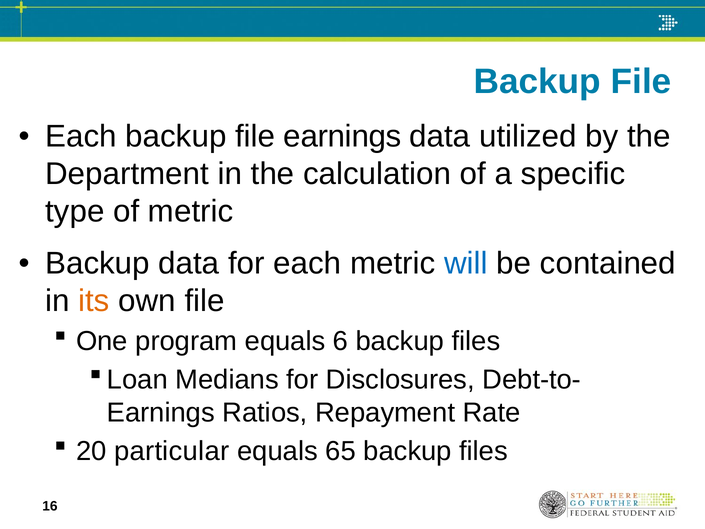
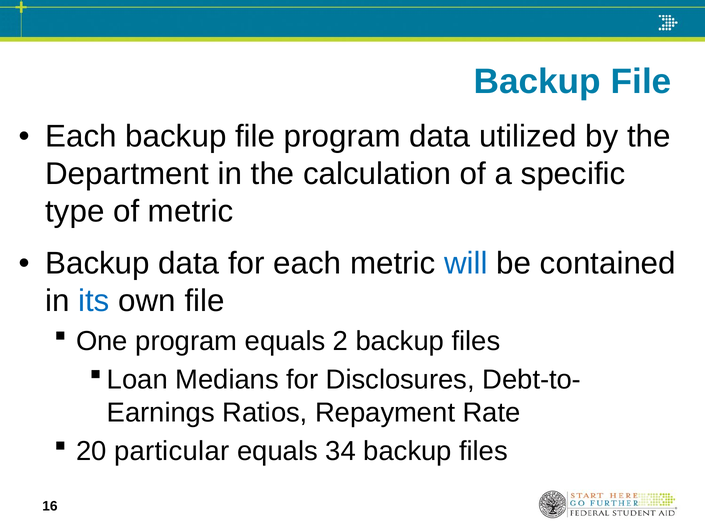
file earnings: earnings -> program
its colour: orange -> blue
6: 6 -> 2
65: 65 -> 34
